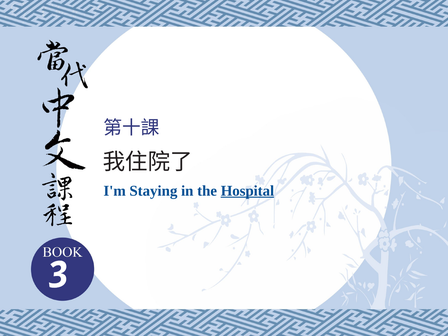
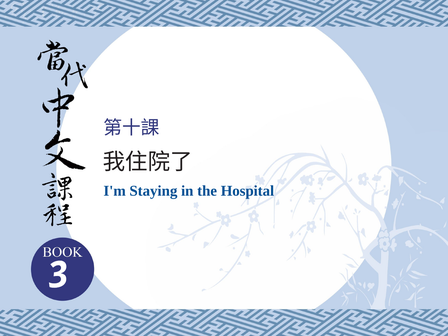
Hospital underline: present -> none
